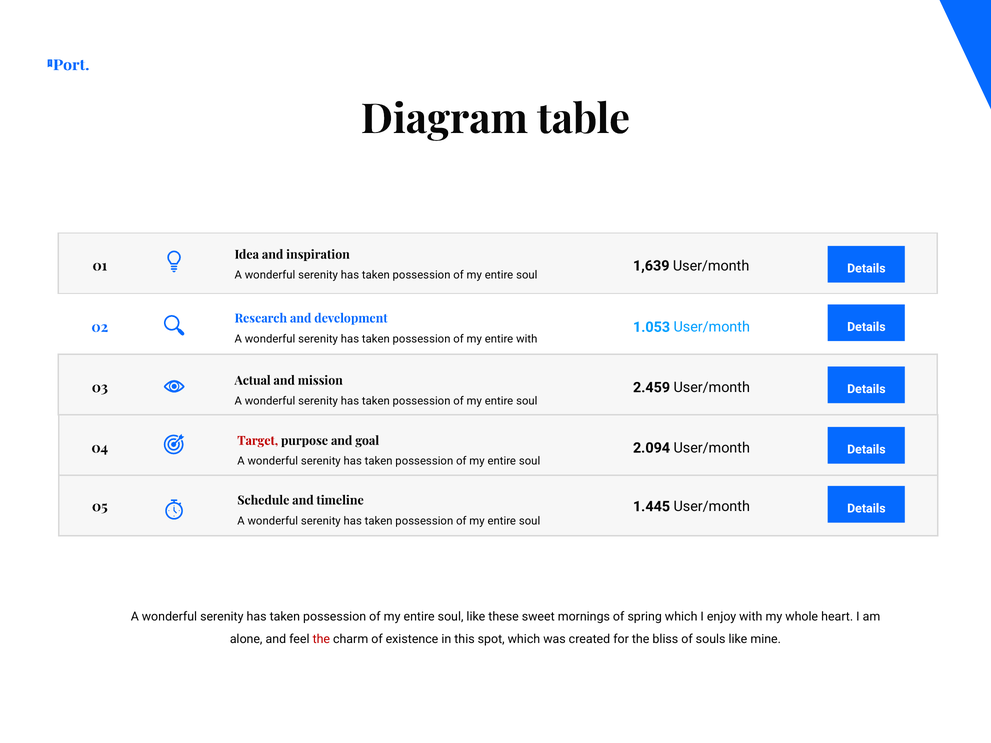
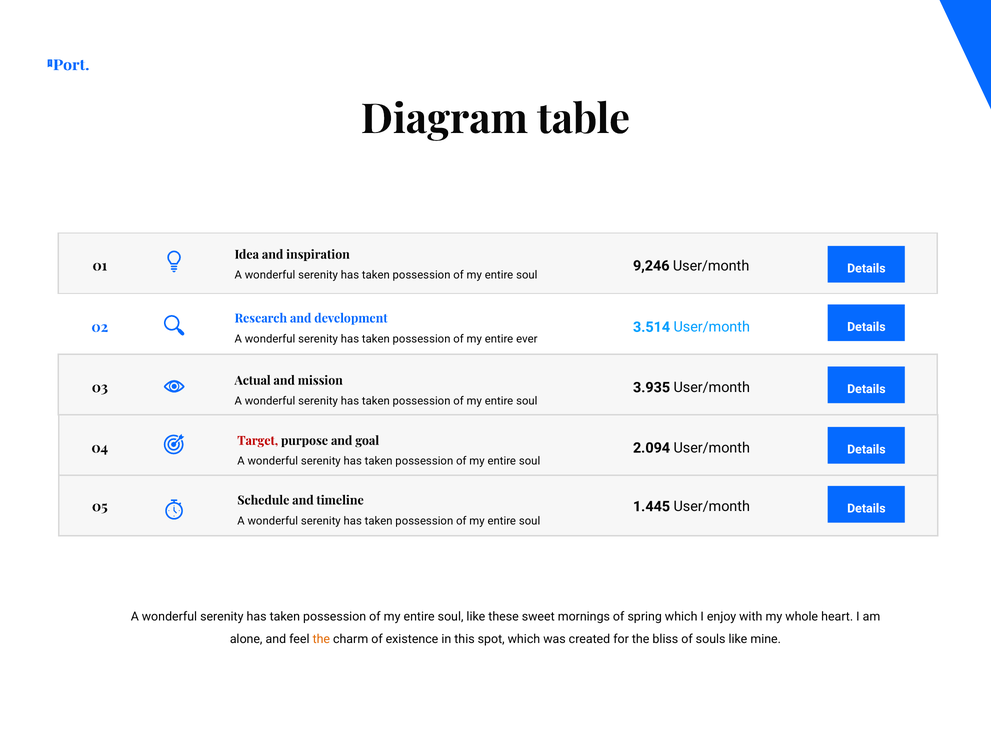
1,639: 1,639 -> 9,246
1.053: 1.053 -> 3.514
entire with: with -> ever
2.459: 2.459 -> 3.935
the at (321, 639) colour: red -> orange
